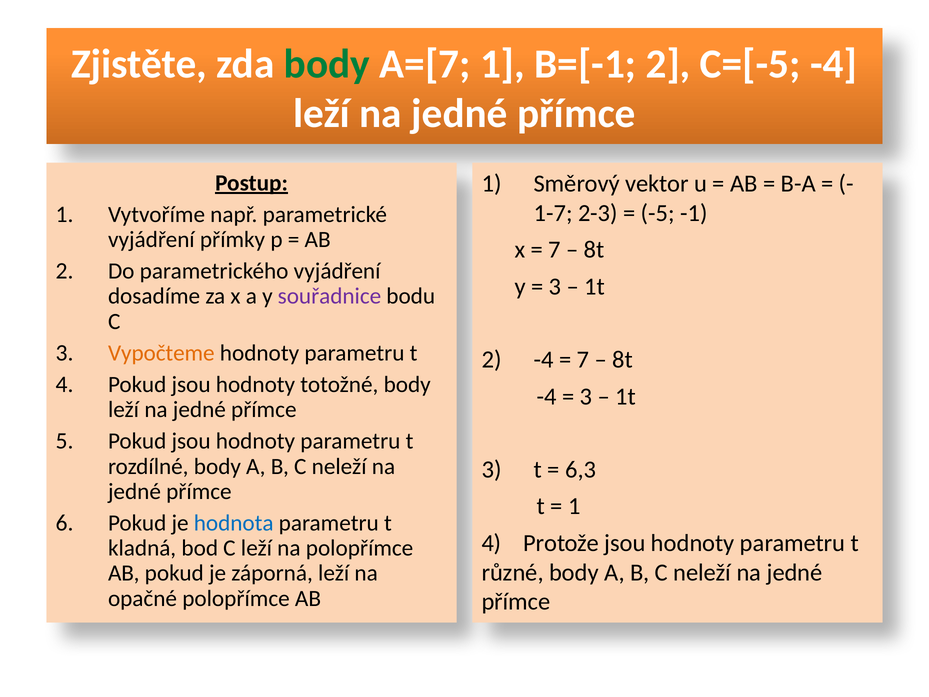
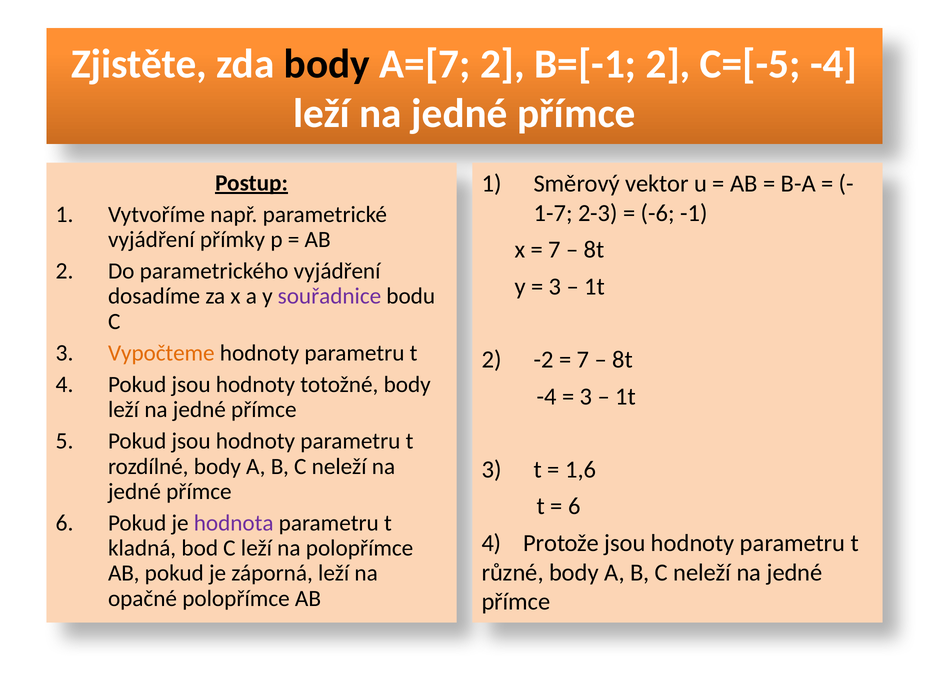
body at (327, 64) colour: green -> black
A=[7 1: 1 -> 2
-5: -5 -> -6
2 -4: -4 -> -2
6,3: 6,3 -> 1,6
1 at (574, 506): 1 -> 6
hodnota colour: blue -> purple
